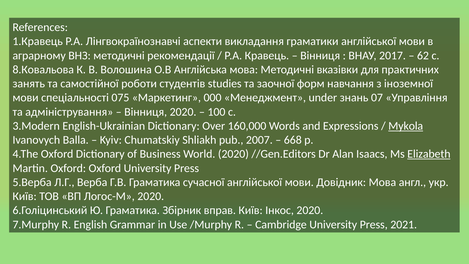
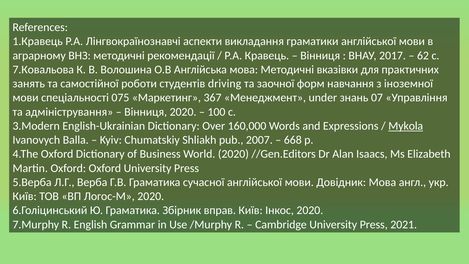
8.Ковальова: 8.Ковальова -> 7.Ковальова
studies: studies -> driving
000: 000 -> 367
Elizabeth underline: present -> none
